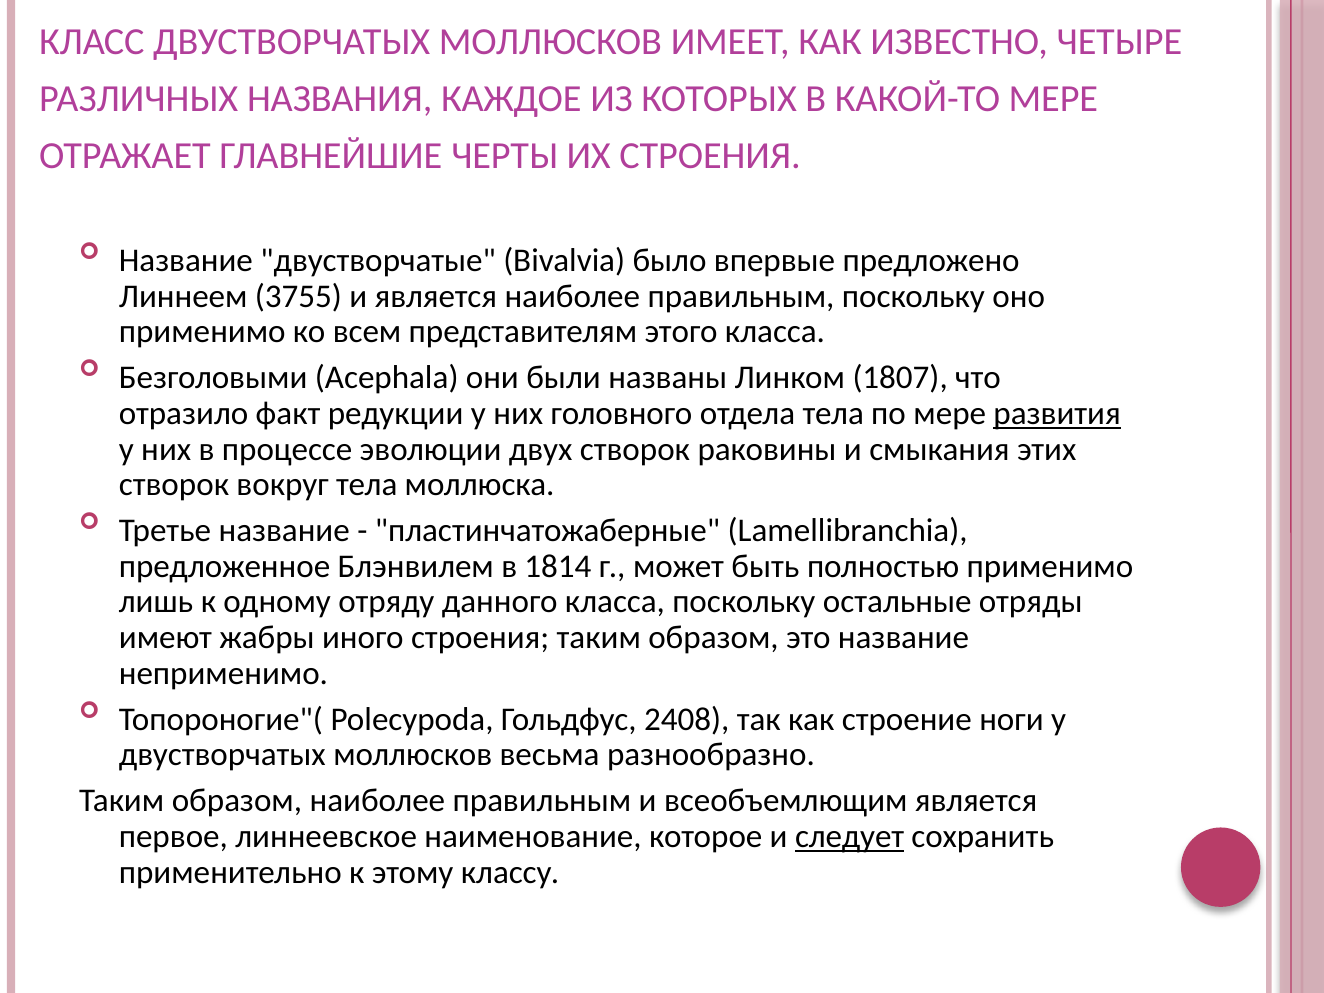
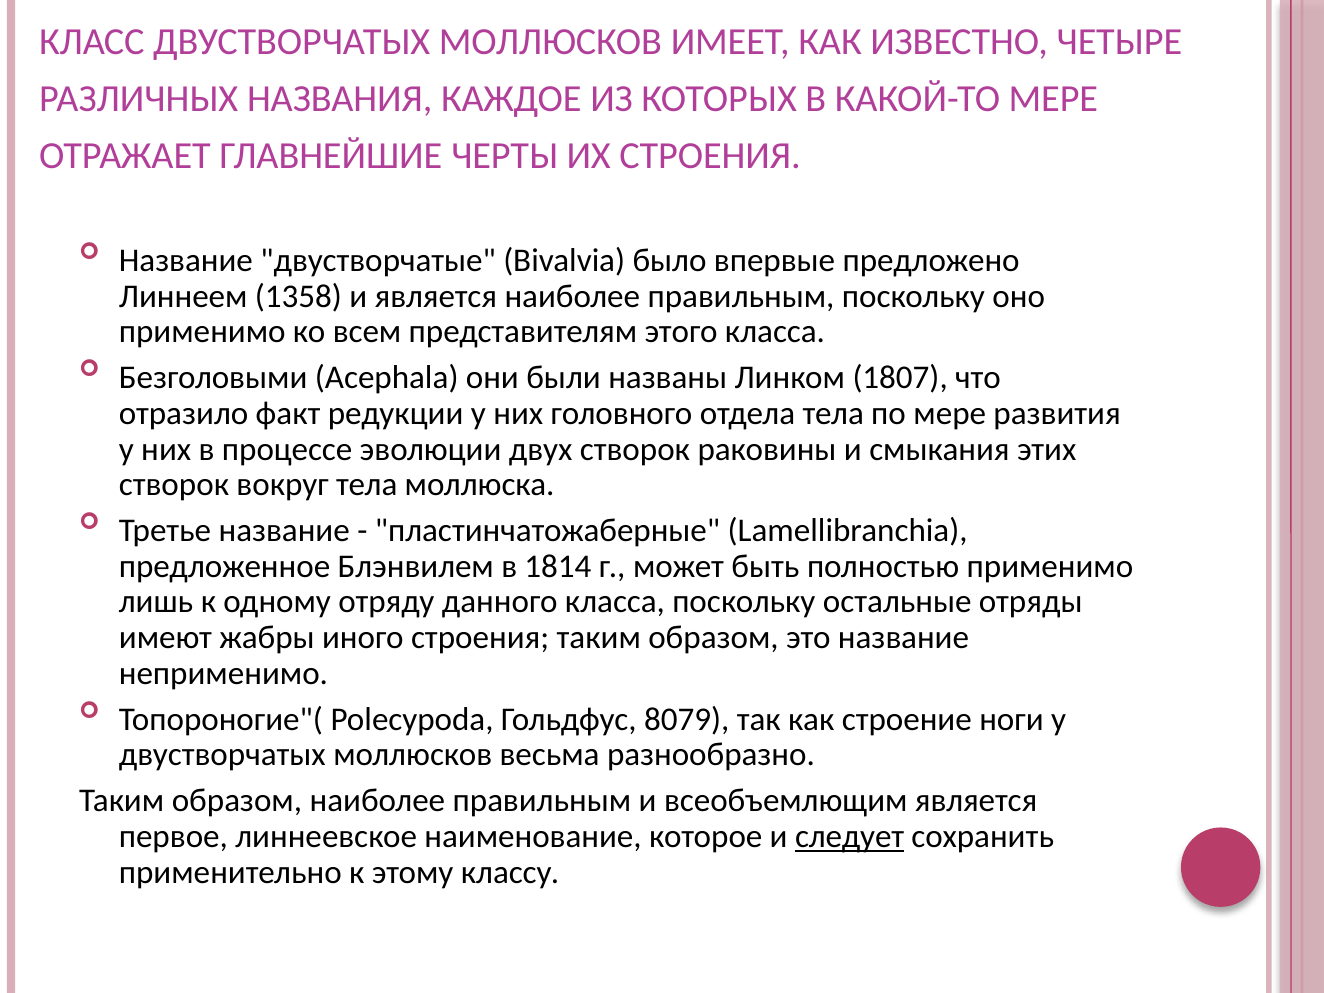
3755: 3755 -> 1358
развития underline: present -> none
2408: 2408 -> 8079
